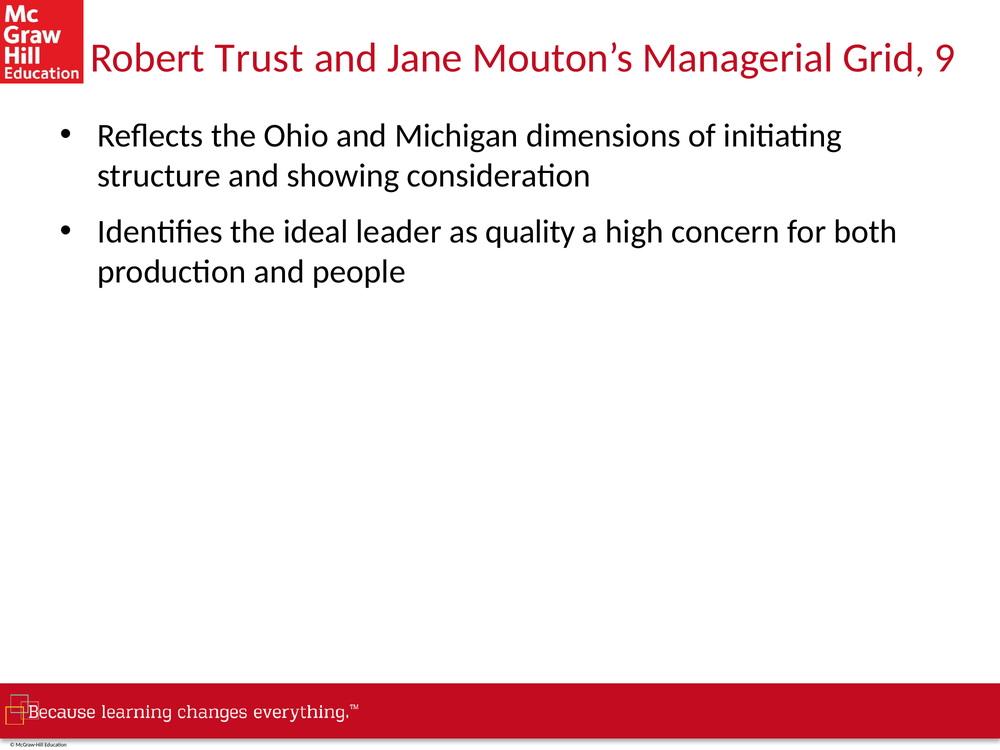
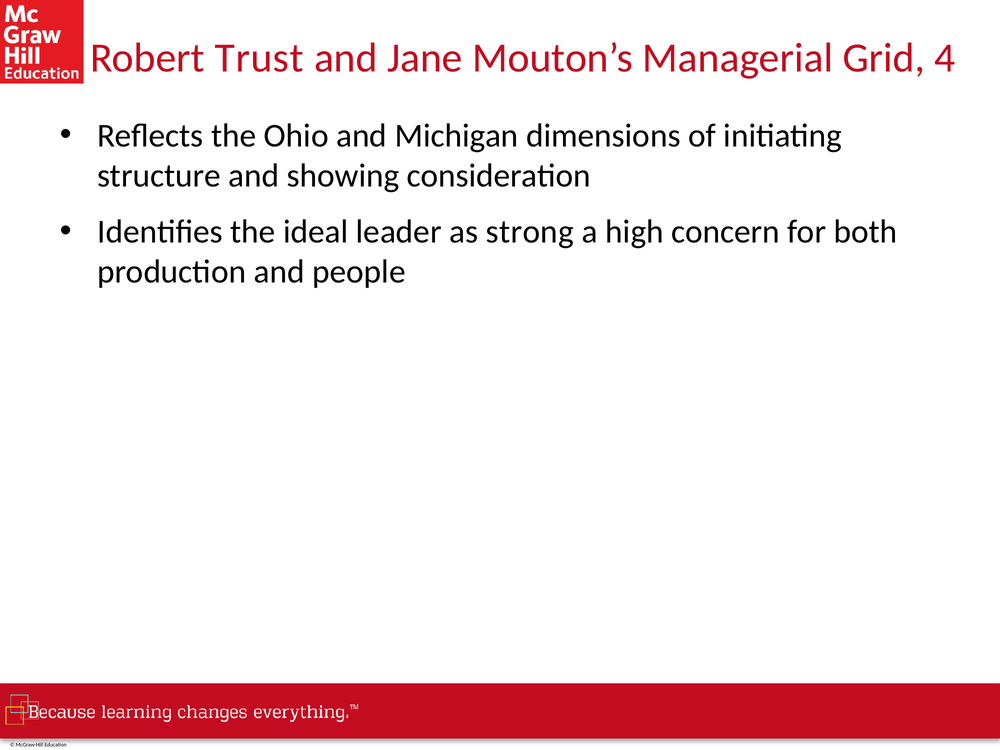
9: 9 -> 4
quality: quality -> strong
